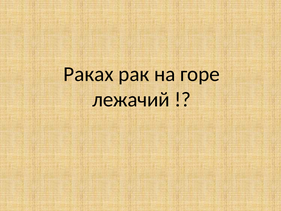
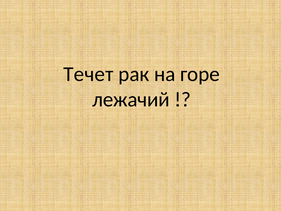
Раках: Раках -> Течет
